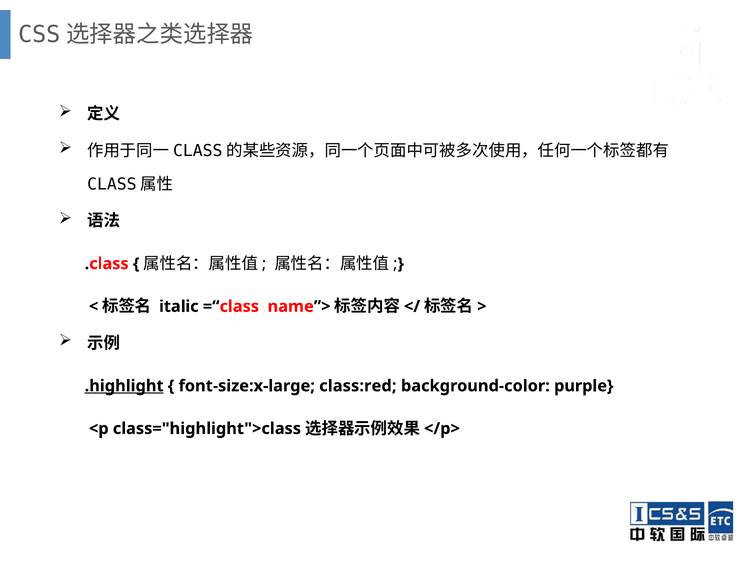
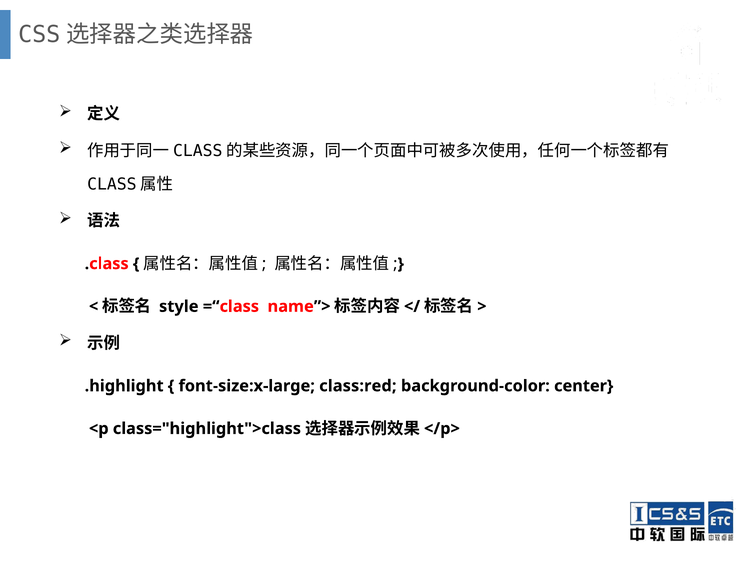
italic: italic -> style
.highlight underline: present -> none
purple: purple -> center
